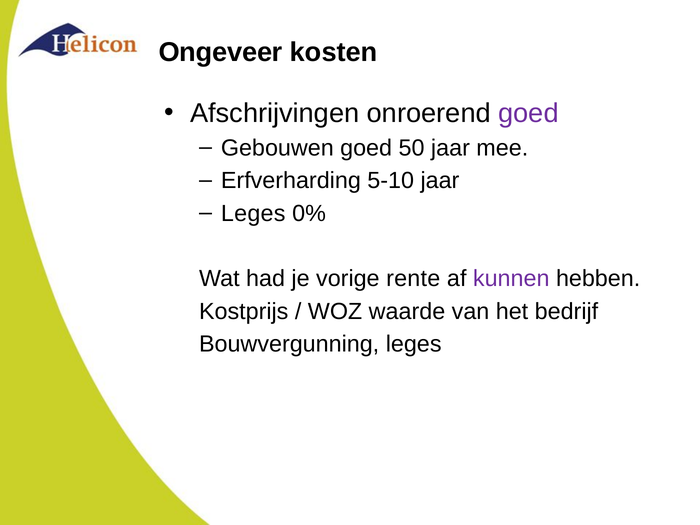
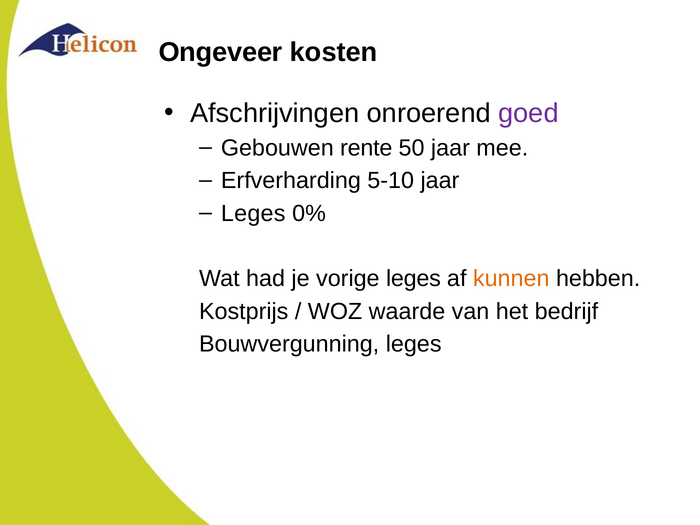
Gebouwen goed: goed -> rente
vorige rente: rente -> leges
kunnen colour: purple -> orange
